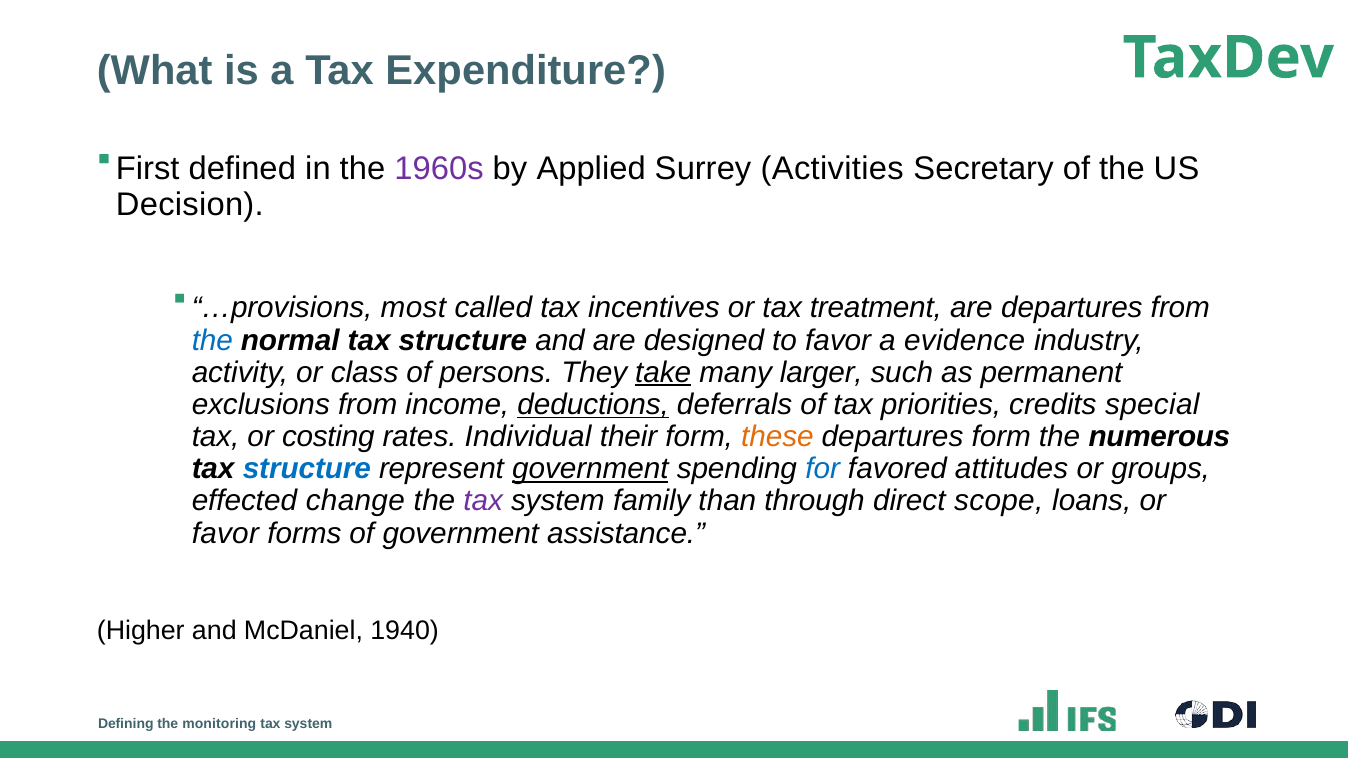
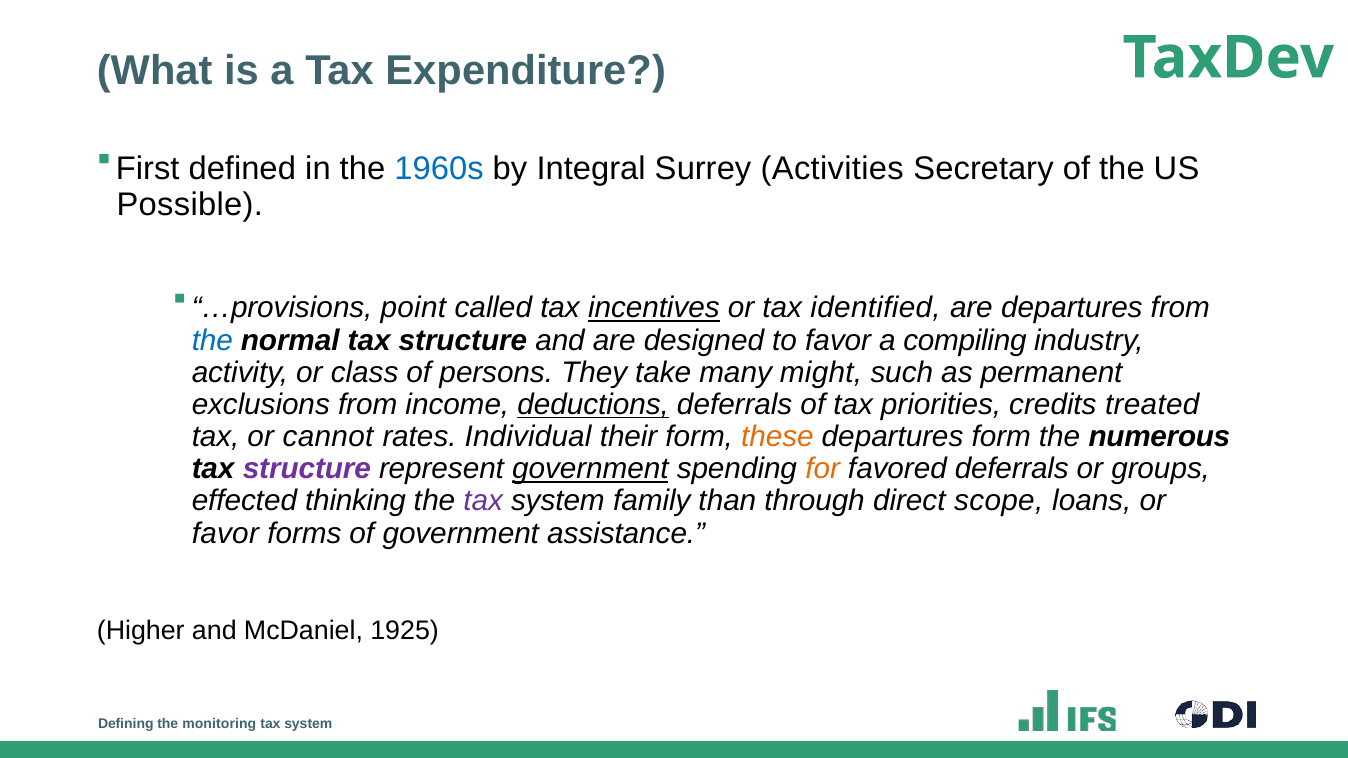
1960s colour: purple -> blue
Applied: Applied -> Integral
Decision: Decision -> Possible
most: most -> point
incentives underline: none -> present
treatment: treatment -> identified
evidence: evidence -> compiling
take underline: present -> none
larger: larger -> might
special: special -> treated
costing: costing -> cannot
structure at (307, 469) colour: blue -> purple
for colour: blue -> orange
favored attitudes: attitudes -> deferrals
change: change -> thinking
1940: 1940 -> 1925
